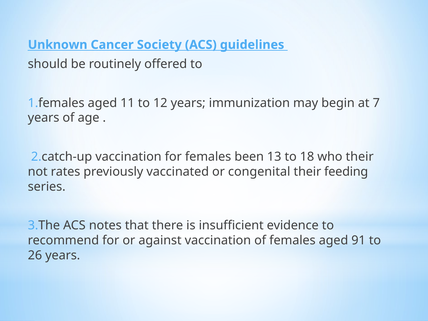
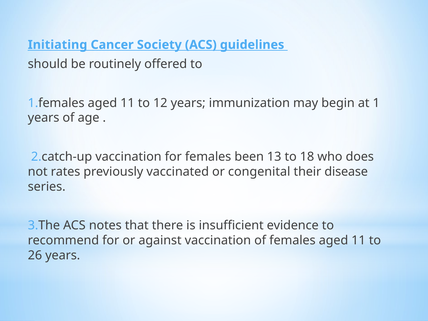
Unknown: Unknown -> Initiating
7: 7 -> 1
who their: their -> does
feeding: feeding -> disease
females aged 91: 91 -> 11
